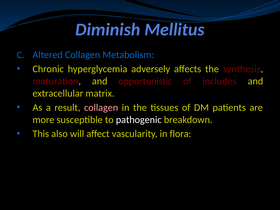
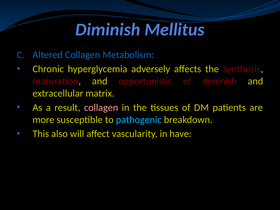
of includes: includes -> diminish
pathogenic colour: white -> light blue
flora: flora -> have
